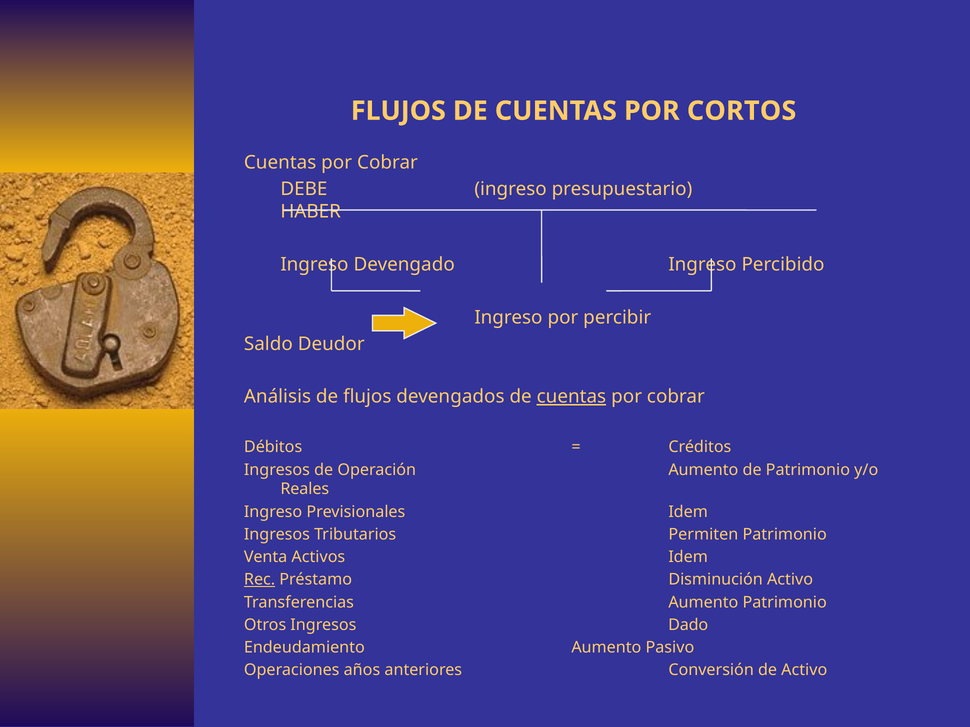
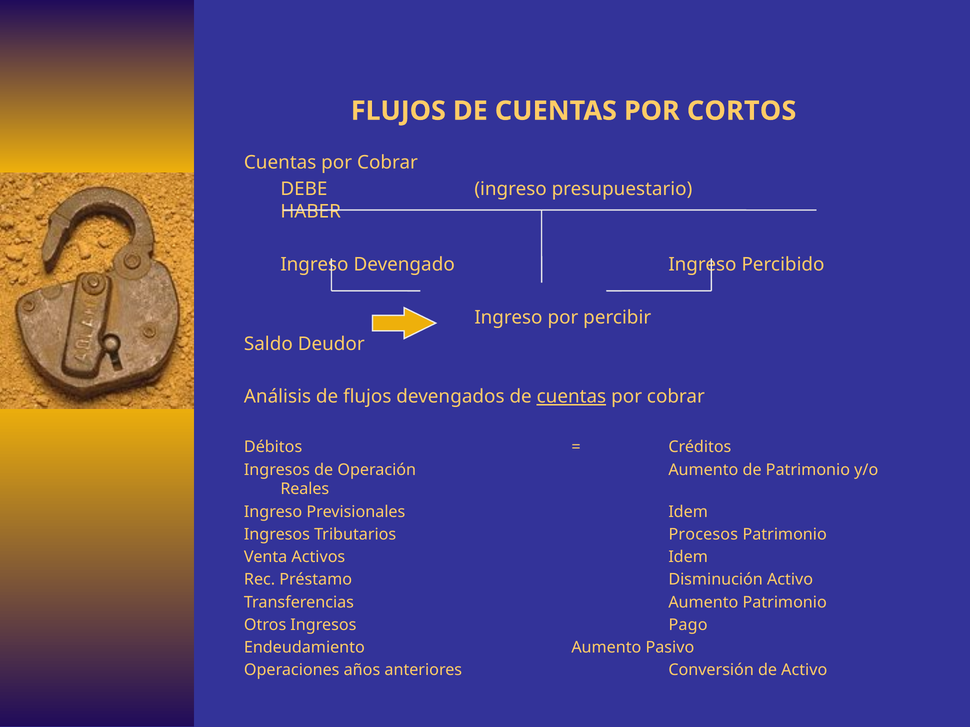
Permiten: Permiten -> Procesos
Rec underline: present -> none
Dado: Dado -> Pago
